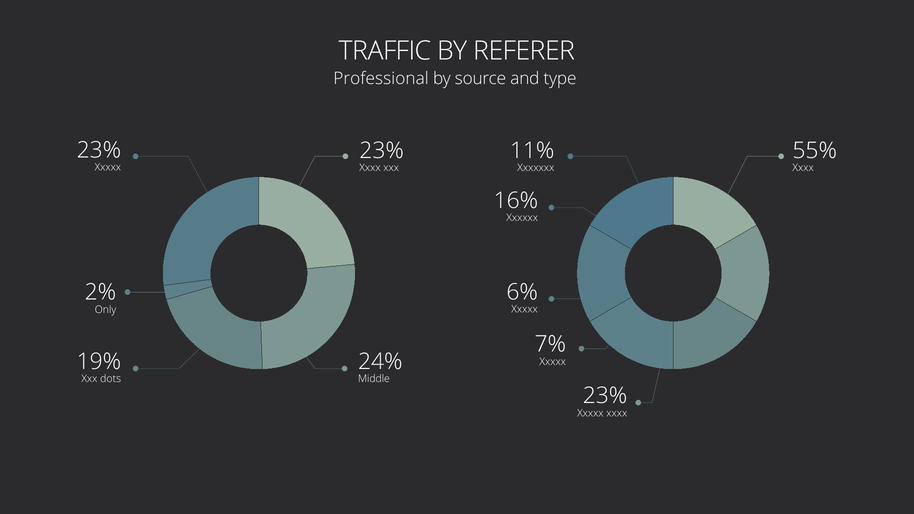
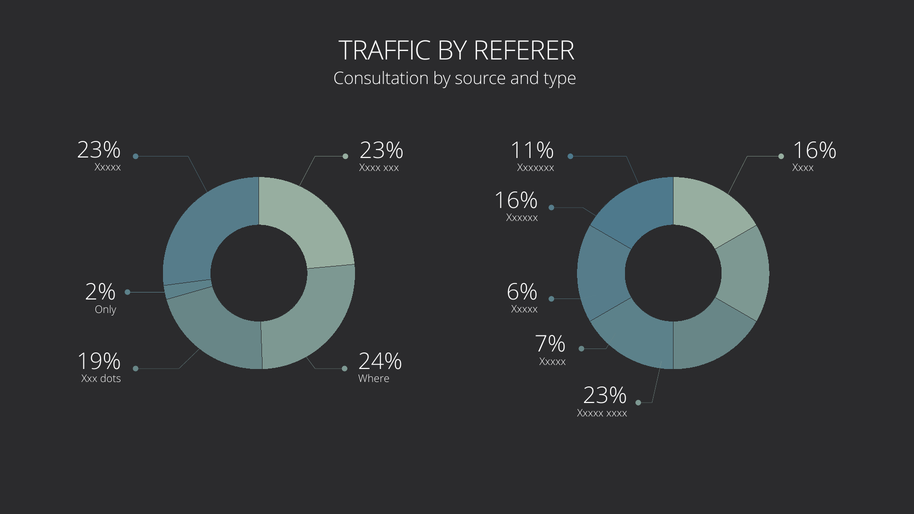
Professional: Professional -> Consultation
55% at (815, 151): 55% -> 16%
Middle: Middle -> Where
